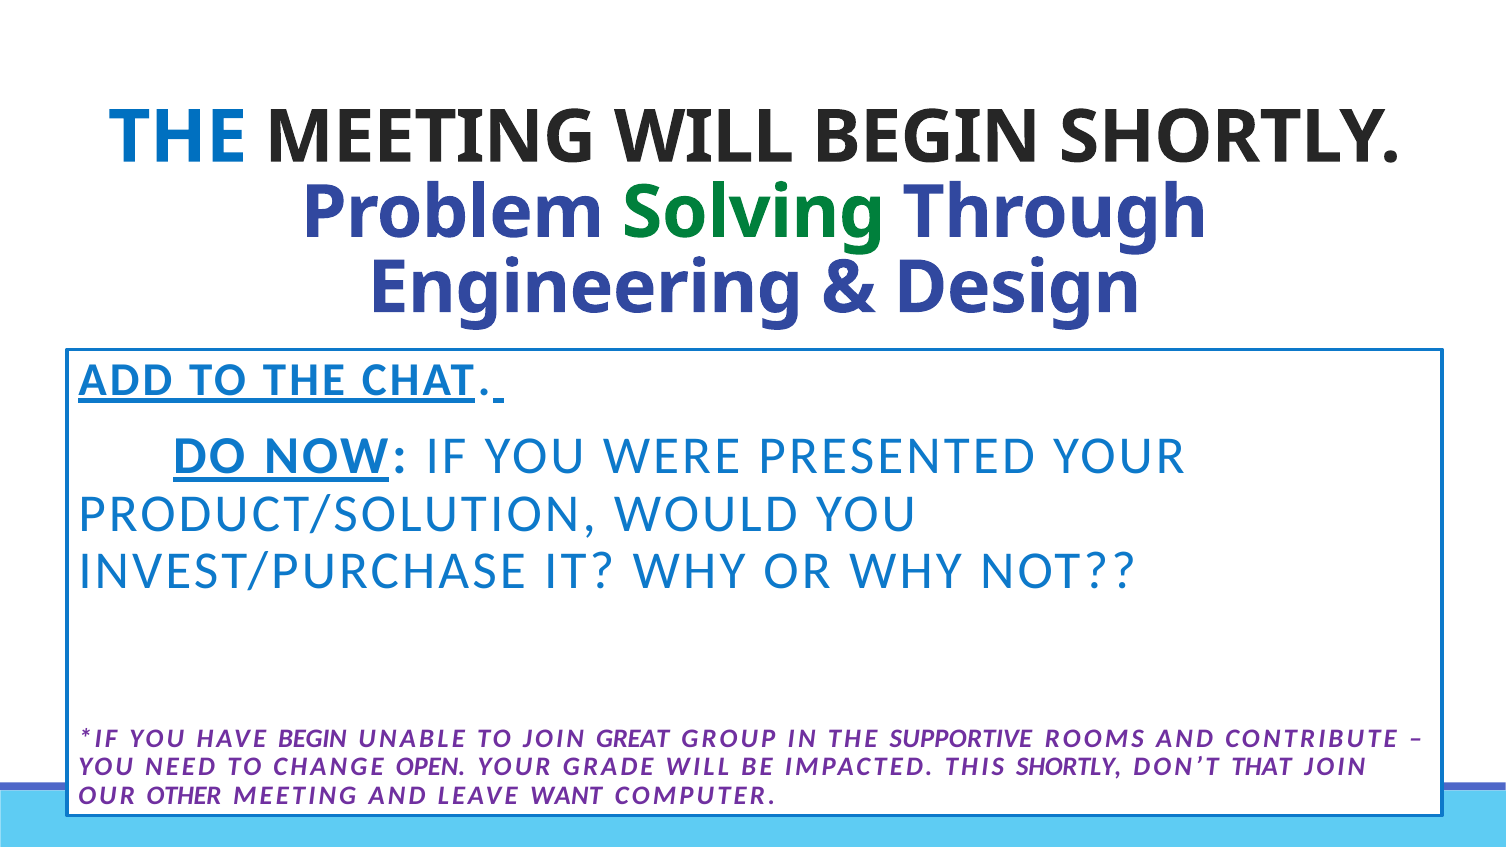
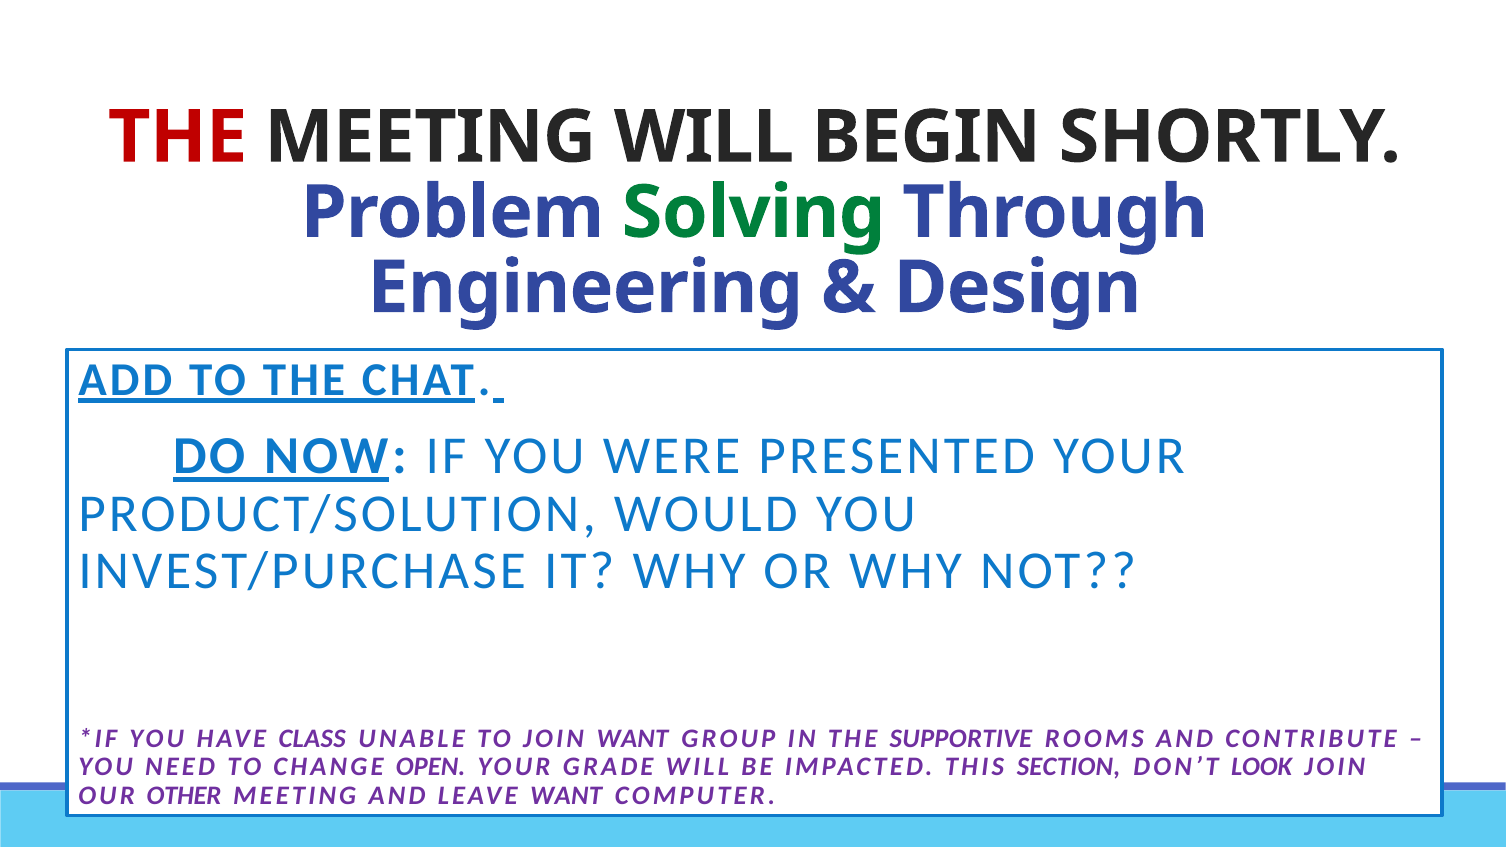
THE at (178, 137) colour: blue -> red
HAVE BEGIN: BEGIN -> CLASS
JOIN GREAT: GREAT -> WANT
THIS SHORTLY: SHORTLY -> SECTION
THAT: THAT -> LOOK
